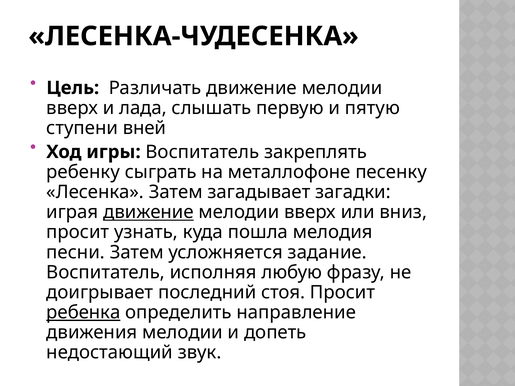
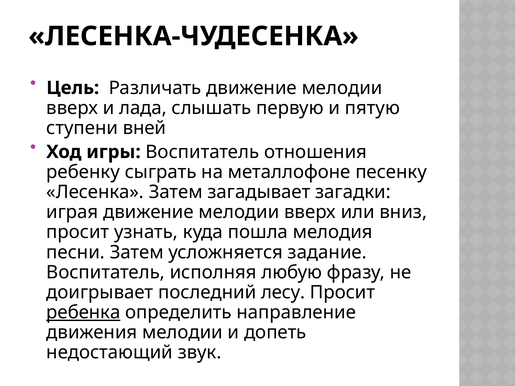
закреплять: закреплять -> отношения
движение at (148, 212) underline: present -> none
стоя: стоя -> лесу
